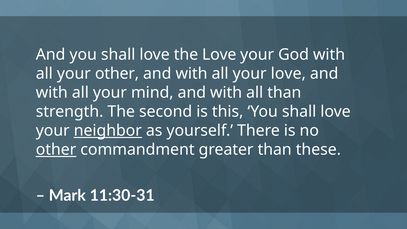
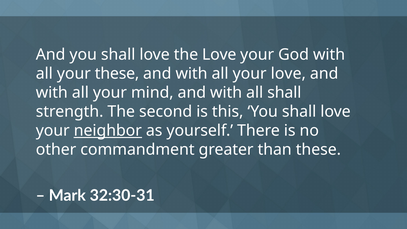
your other: other -> these
all than: than -> shall
other at (56, 150) underline: present -> none
11:30-31: 11:30-31 -> 32:30-31
